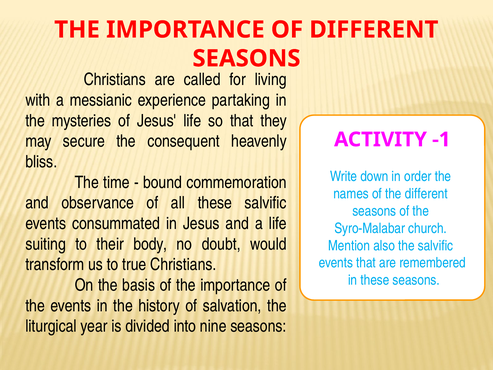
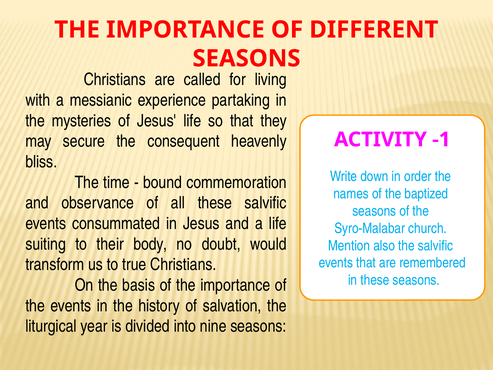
the different: different -> baptized
